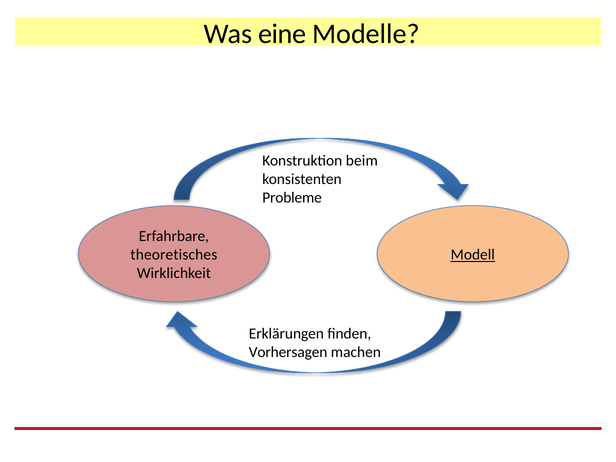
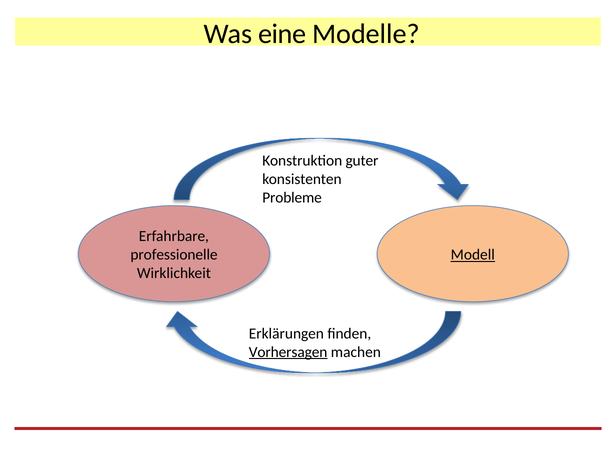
beim: beim -> guter
theoretisches: theoretisches -> professionelle
Vorhersagen underline: none -> present
